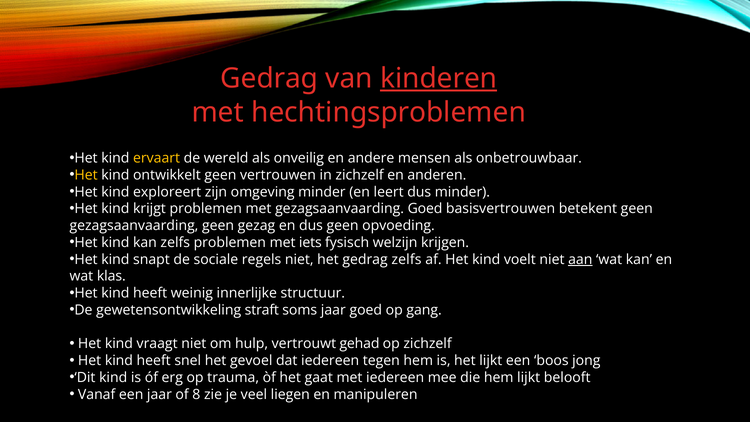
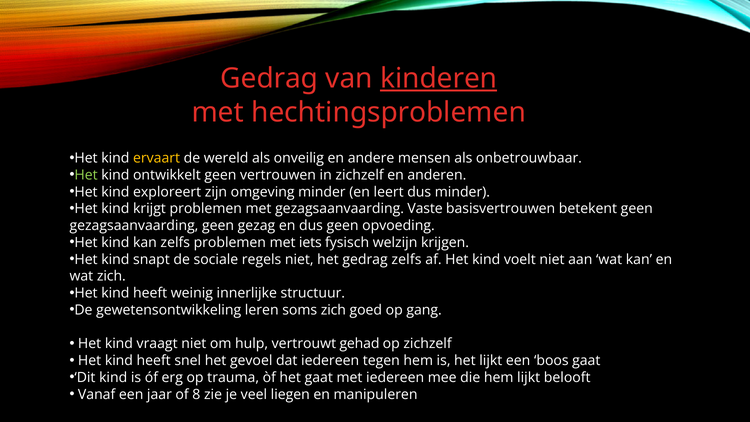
Het at (86, 175) colour: yellow -> light green
gezagsaanvaarding Goed: Goed -> Vaste
aan underline: present -> none
wat klas: klas -> zich
straft: straft -> leren
soms jaar: jaar -> zich
boos jong: jong -> gaat
